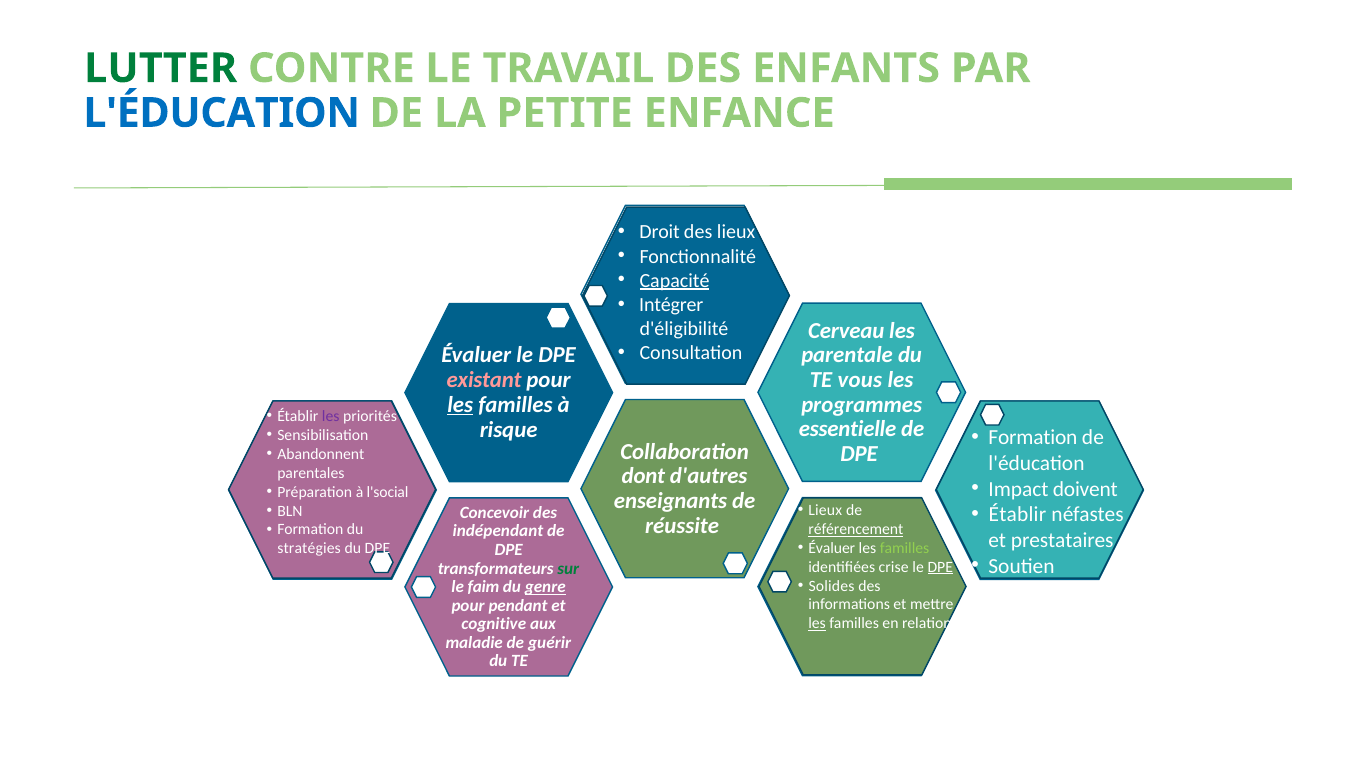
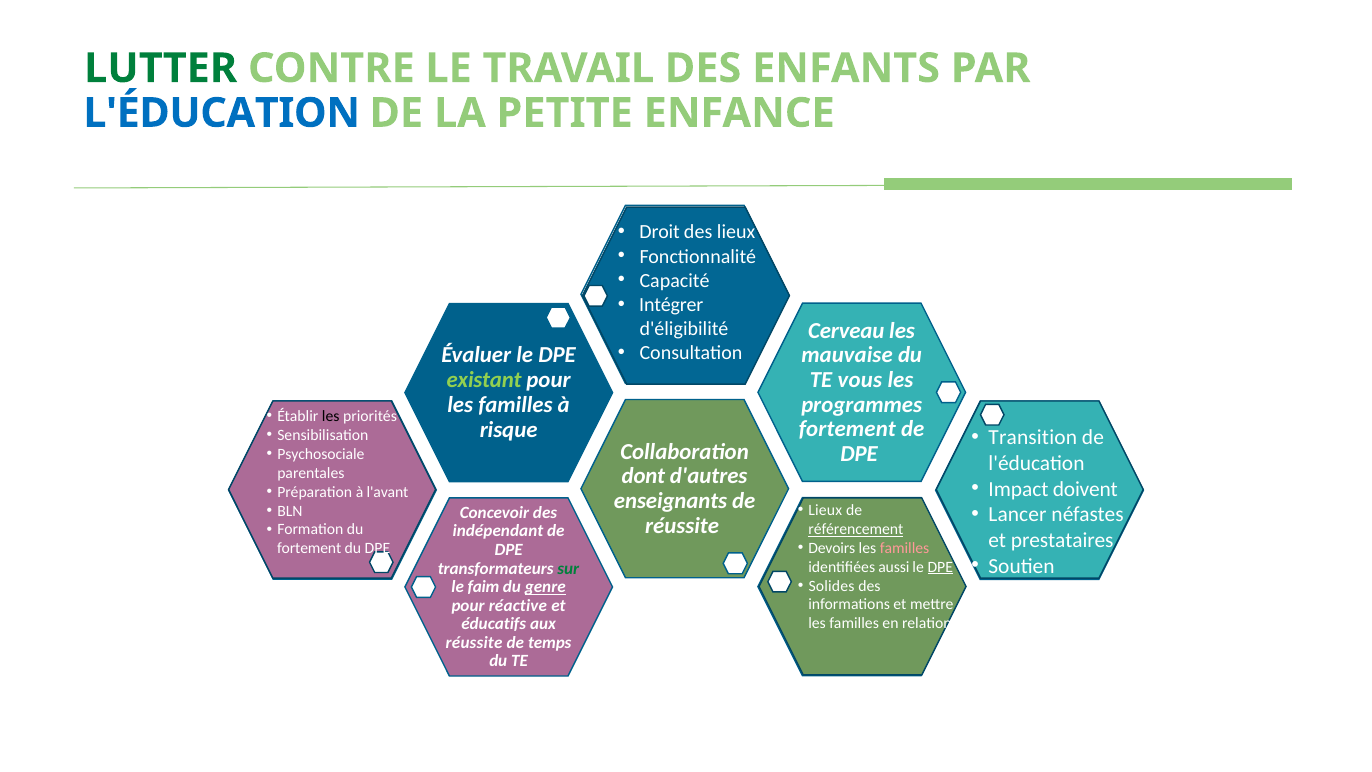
Capacité underline: present -> none
parentale: parentale -> mauvaise
existant colour: pink -> light green
les at (460, 405) underline: present -> none
les at (331, 416) colour: purple -> black
essentielle at (848, 429): essentielle -> fortement
Formation at (1033, 437): Formation -> Transition
Abandonnent: Abandonnent -> Psychosociale
l'social: l'social -> l'avant
Établir at (1017, 515): Établir -> Lancer
Évaluer at (832, 548): Évaluer -> Devoirs
familles at (905, 548) colour: light green -> pink
stratégies at (309, 548): stratégies -> fortement
crise: crise -> aussi
pendant: pendant -> réactive
cognitive: cognitive -> éducatifs
les at (817, 623) underline: present -> none
maladie at (474, 642): maladie -> réussite
guérir: guérir -> temps
